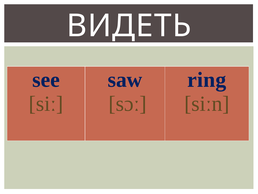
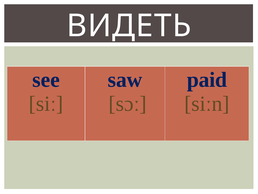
ring: ring -> paid
